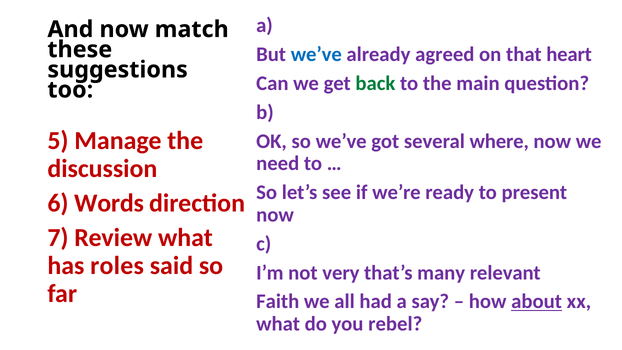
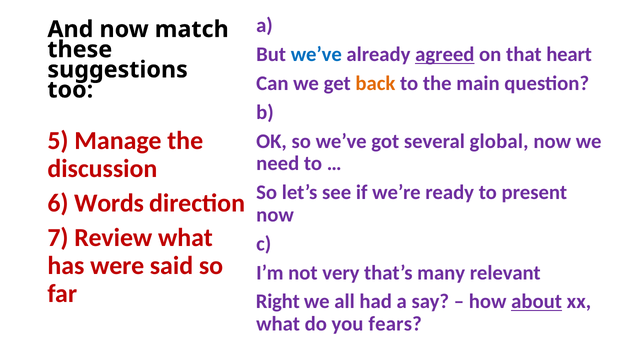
agreed underline: none -> present
back colour: green -> orange
where: where -> global
roles: roles -> were
Faith: Faith -> Right
rebel: rebel -> fears
